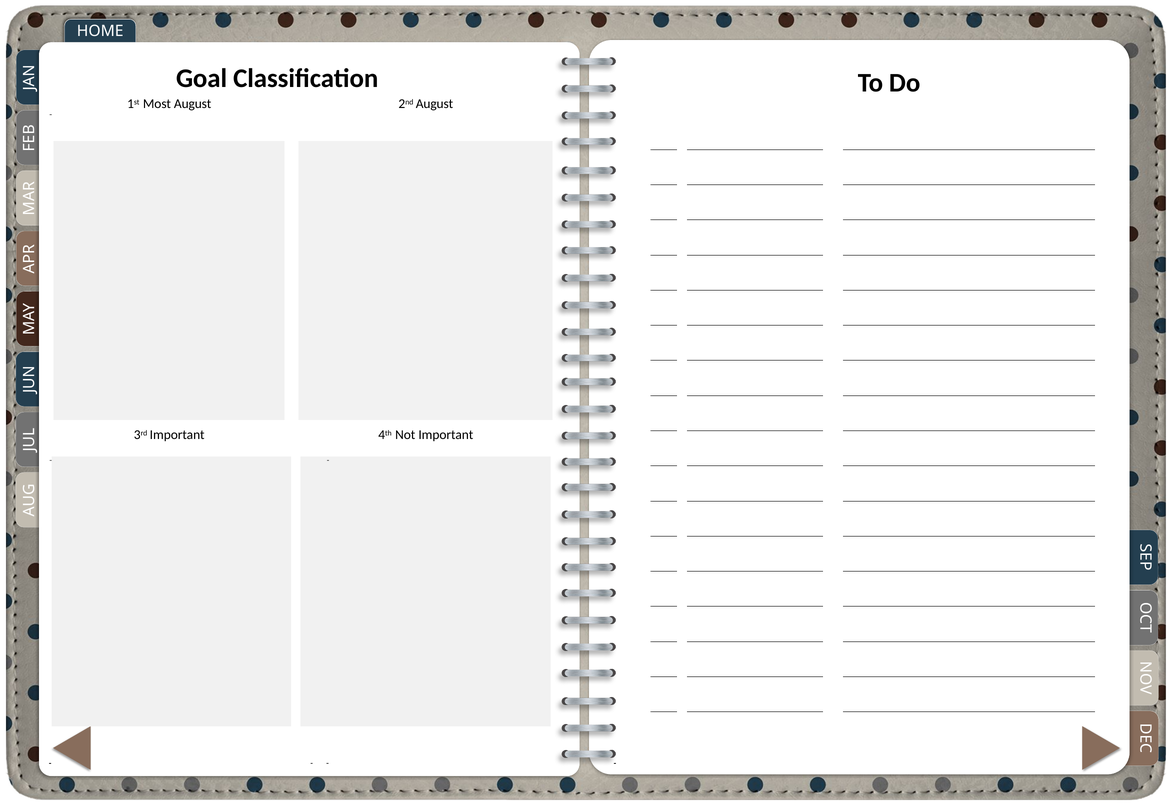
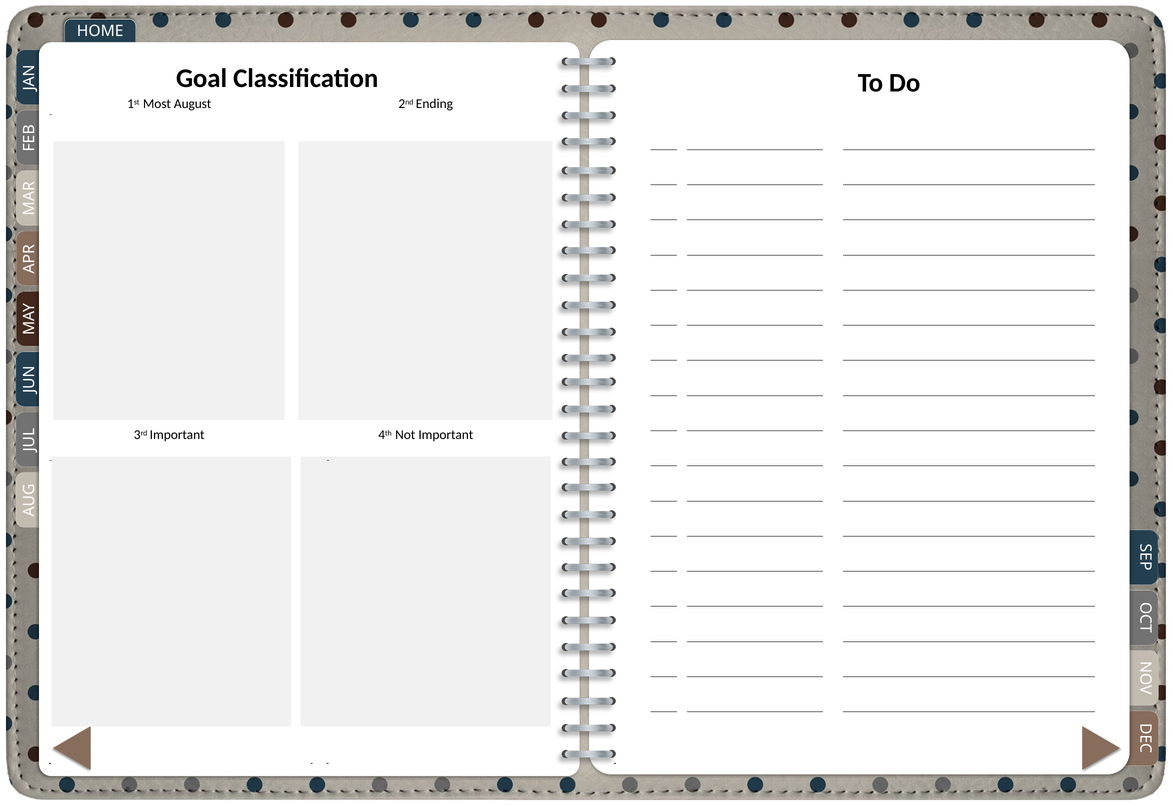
2nd August: August -> Ending
